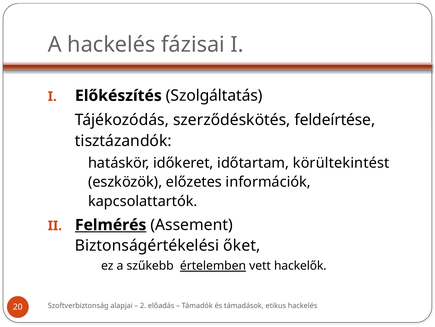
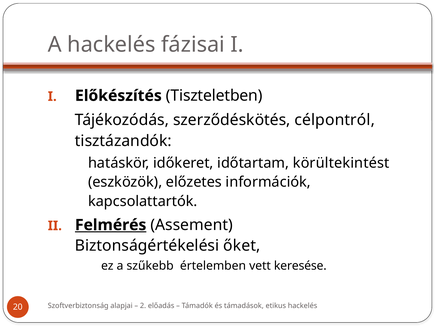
Szolgáltatás: Szolgáltatás -> Tiszteletben
feldeírtése: feldeírtése -> célpontról
értelemben underline: present -> none
hackelők: hackelők -> keresése
